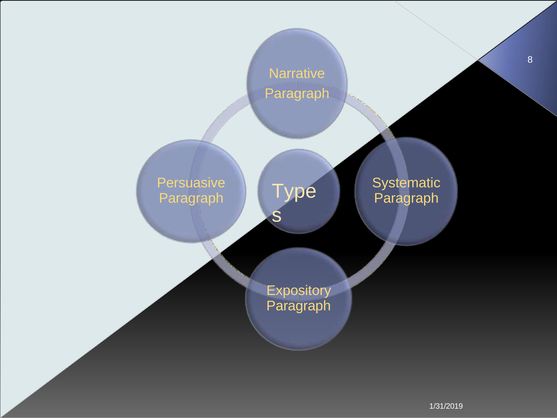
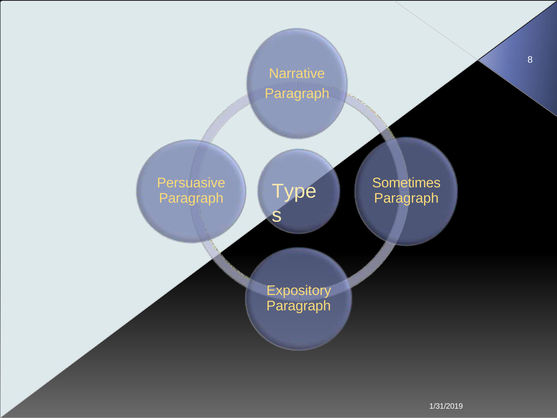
Systematic: Systematic -> Sometimes
